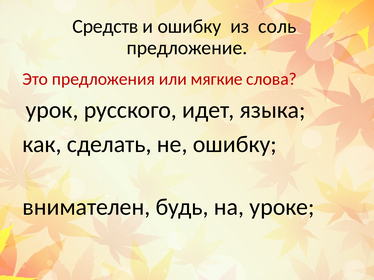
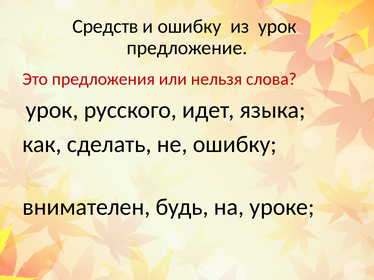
из соль: соль -> урок
мягкие: мягкие -> нельзя
